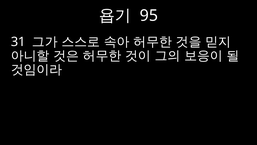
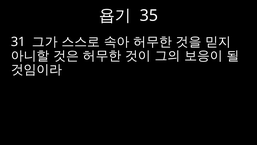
95: 95 -> 35
